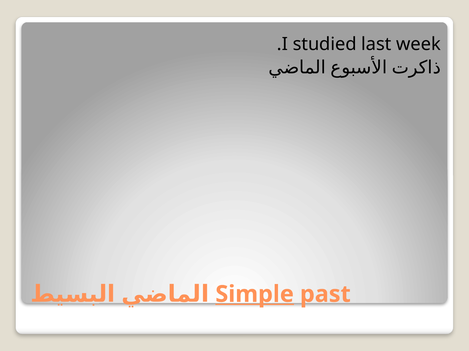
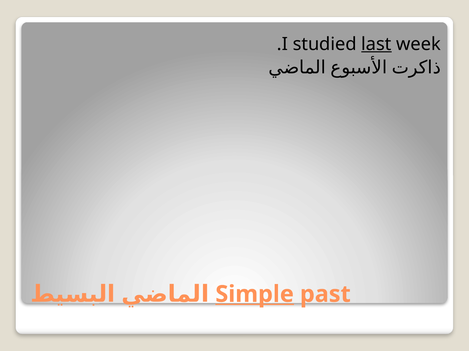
last underline: none -> present
